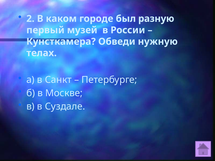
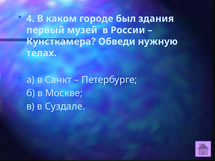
2: 2 -> 4
разную: разную -> здания
